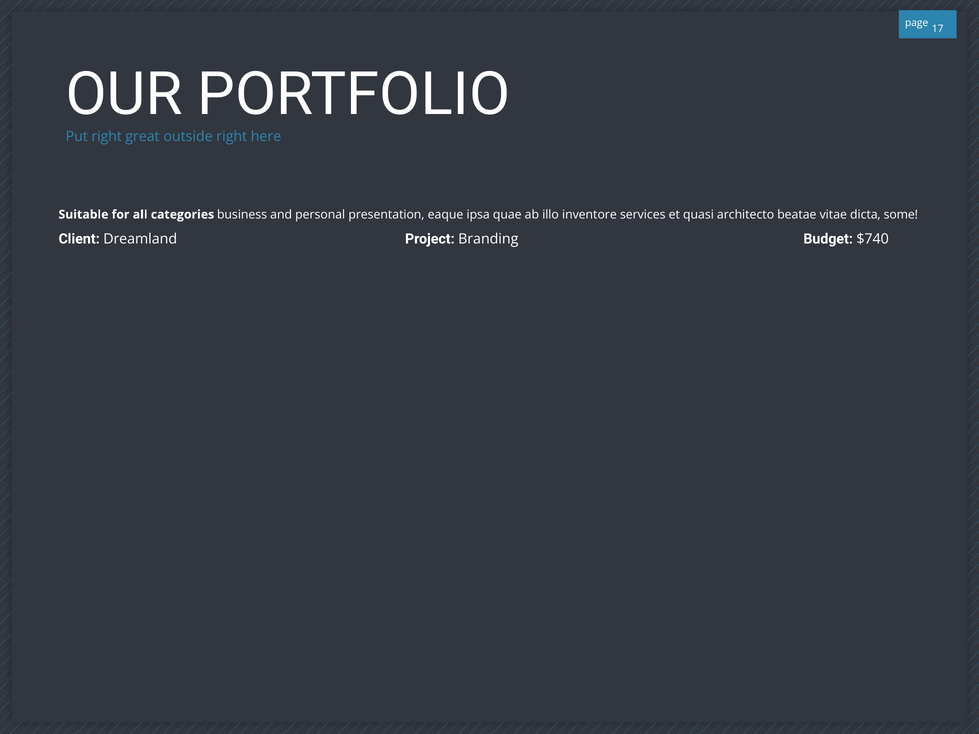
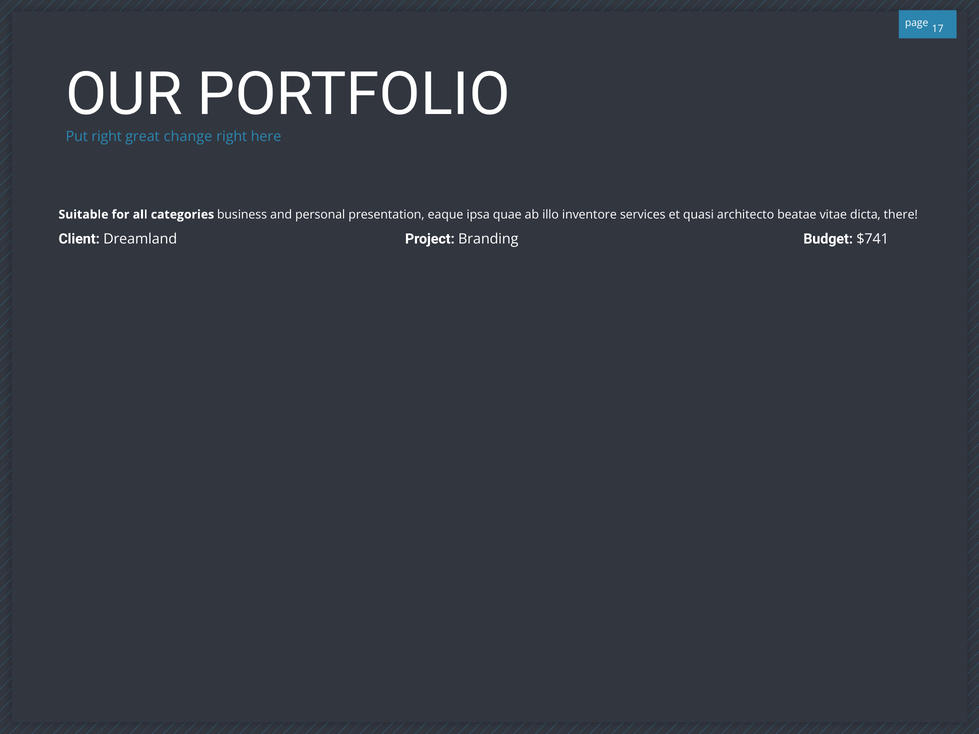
outside: outside -> change
some: some -> there
$740: $740 -> $741
